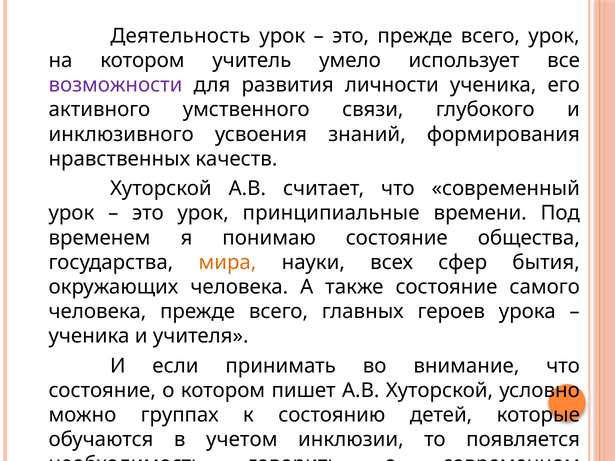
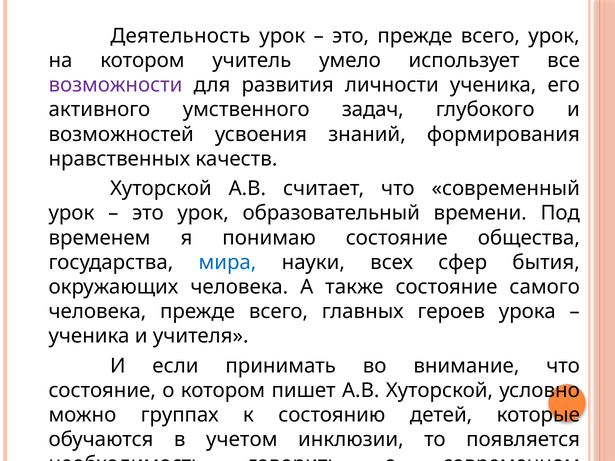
связи: связи -> задач
инклюзивного: инклюзивного -> возможностей
принципиальные: принципиальные -> образовательный
мира colour: orange -> blue
